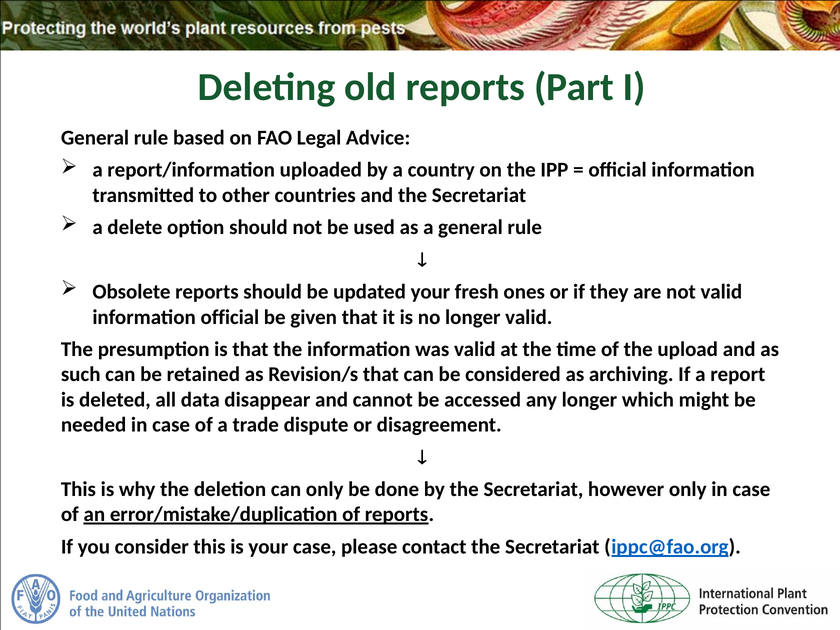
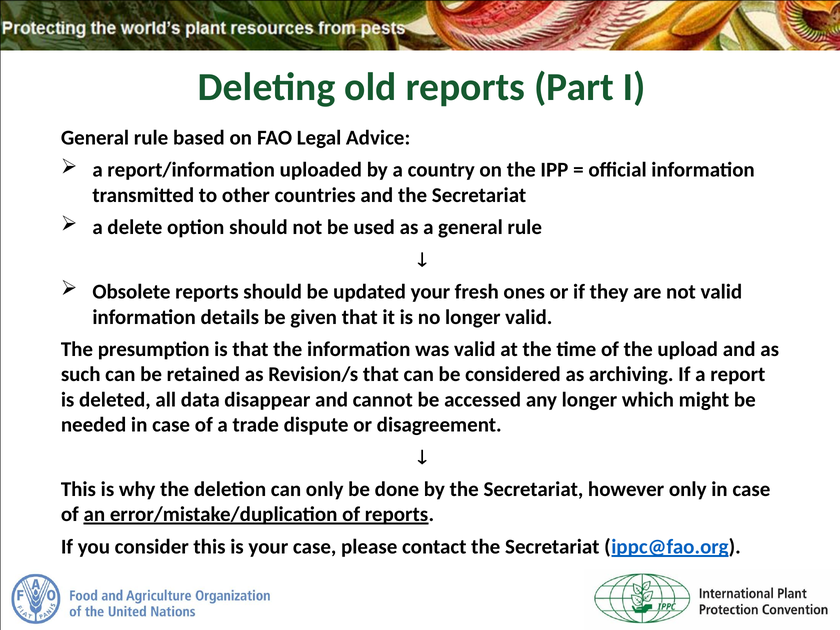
information official: official -> details
